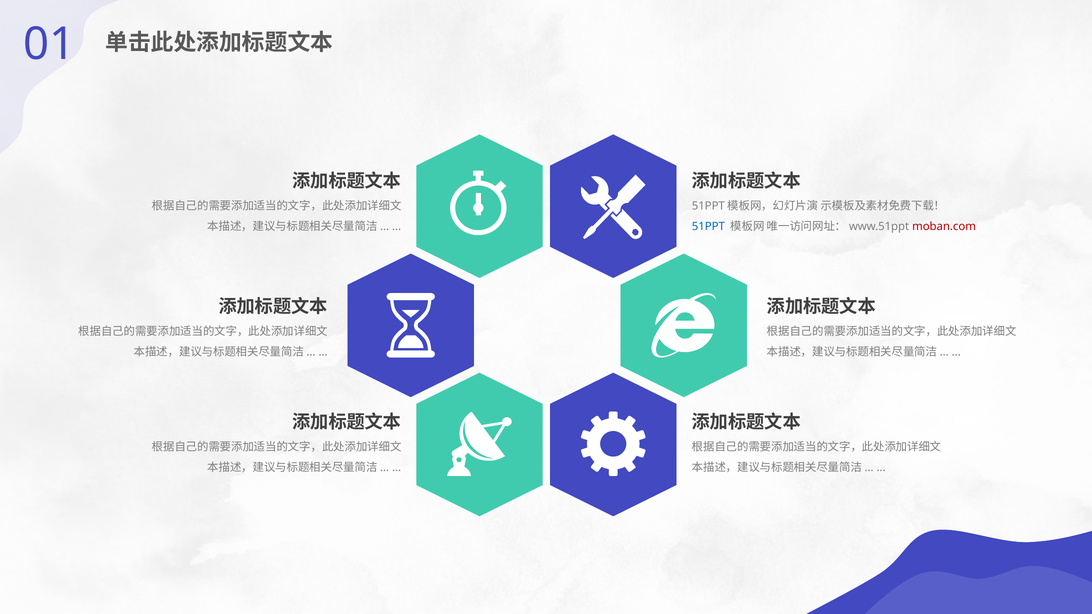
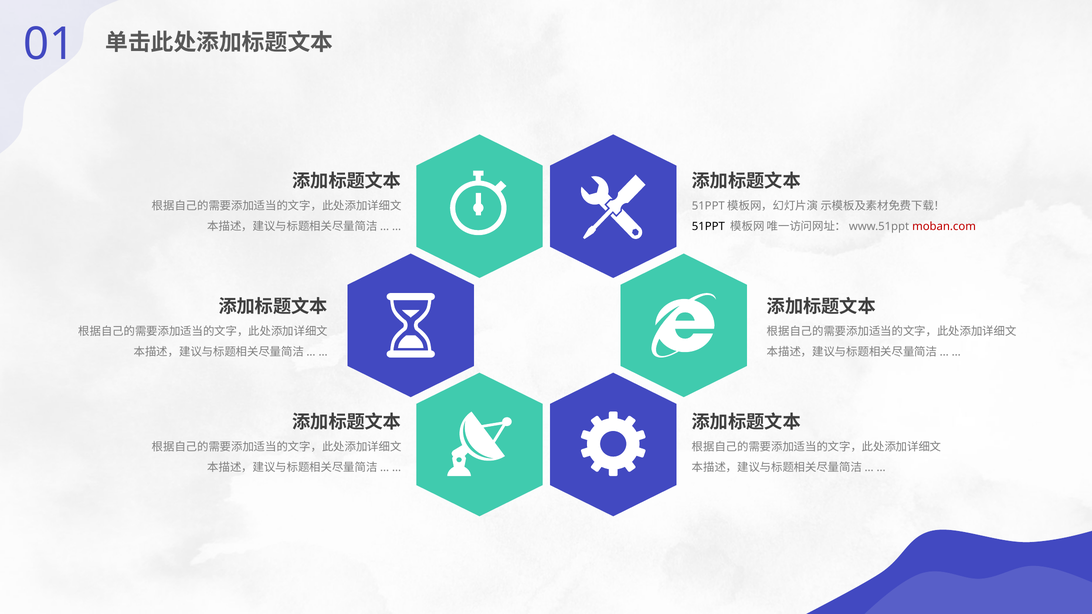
51PPT at (708, 227) colour: blue -> black
